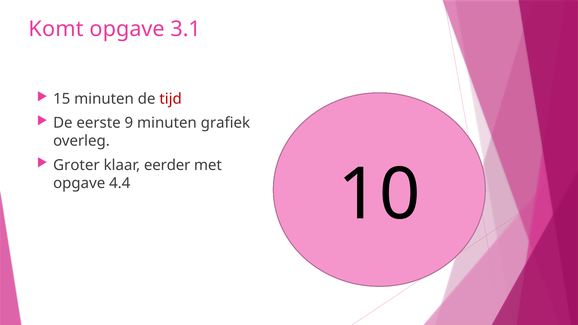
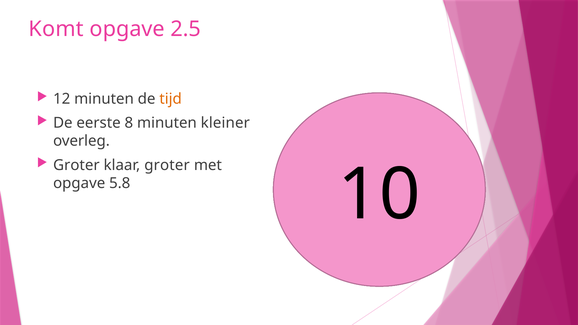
3.1: 3.1 -> 2.5
15: 15 -> 12
tijd colour: red -> orange
9: 9 -> 8
grafiek: grafiek -> kleiner
klaar eerder: eerder -> groter
4.4: 4.4 -> 5.8
